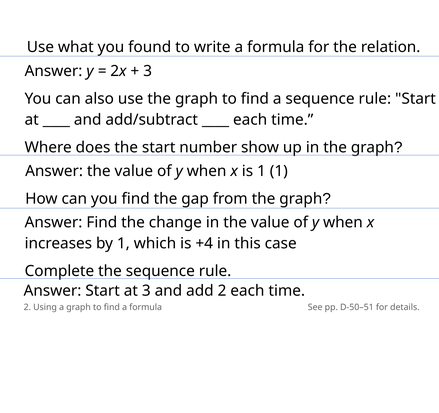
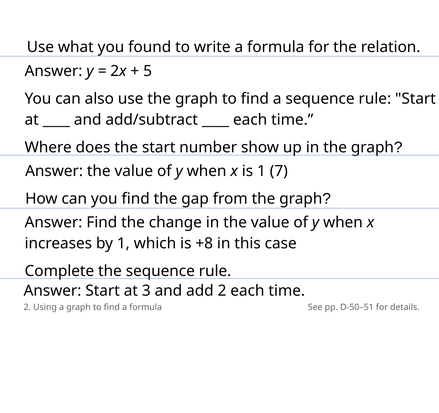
3 at (148, 71): 3 -> 5
1 1: 1 -> 7
+4: +4 -> +8
